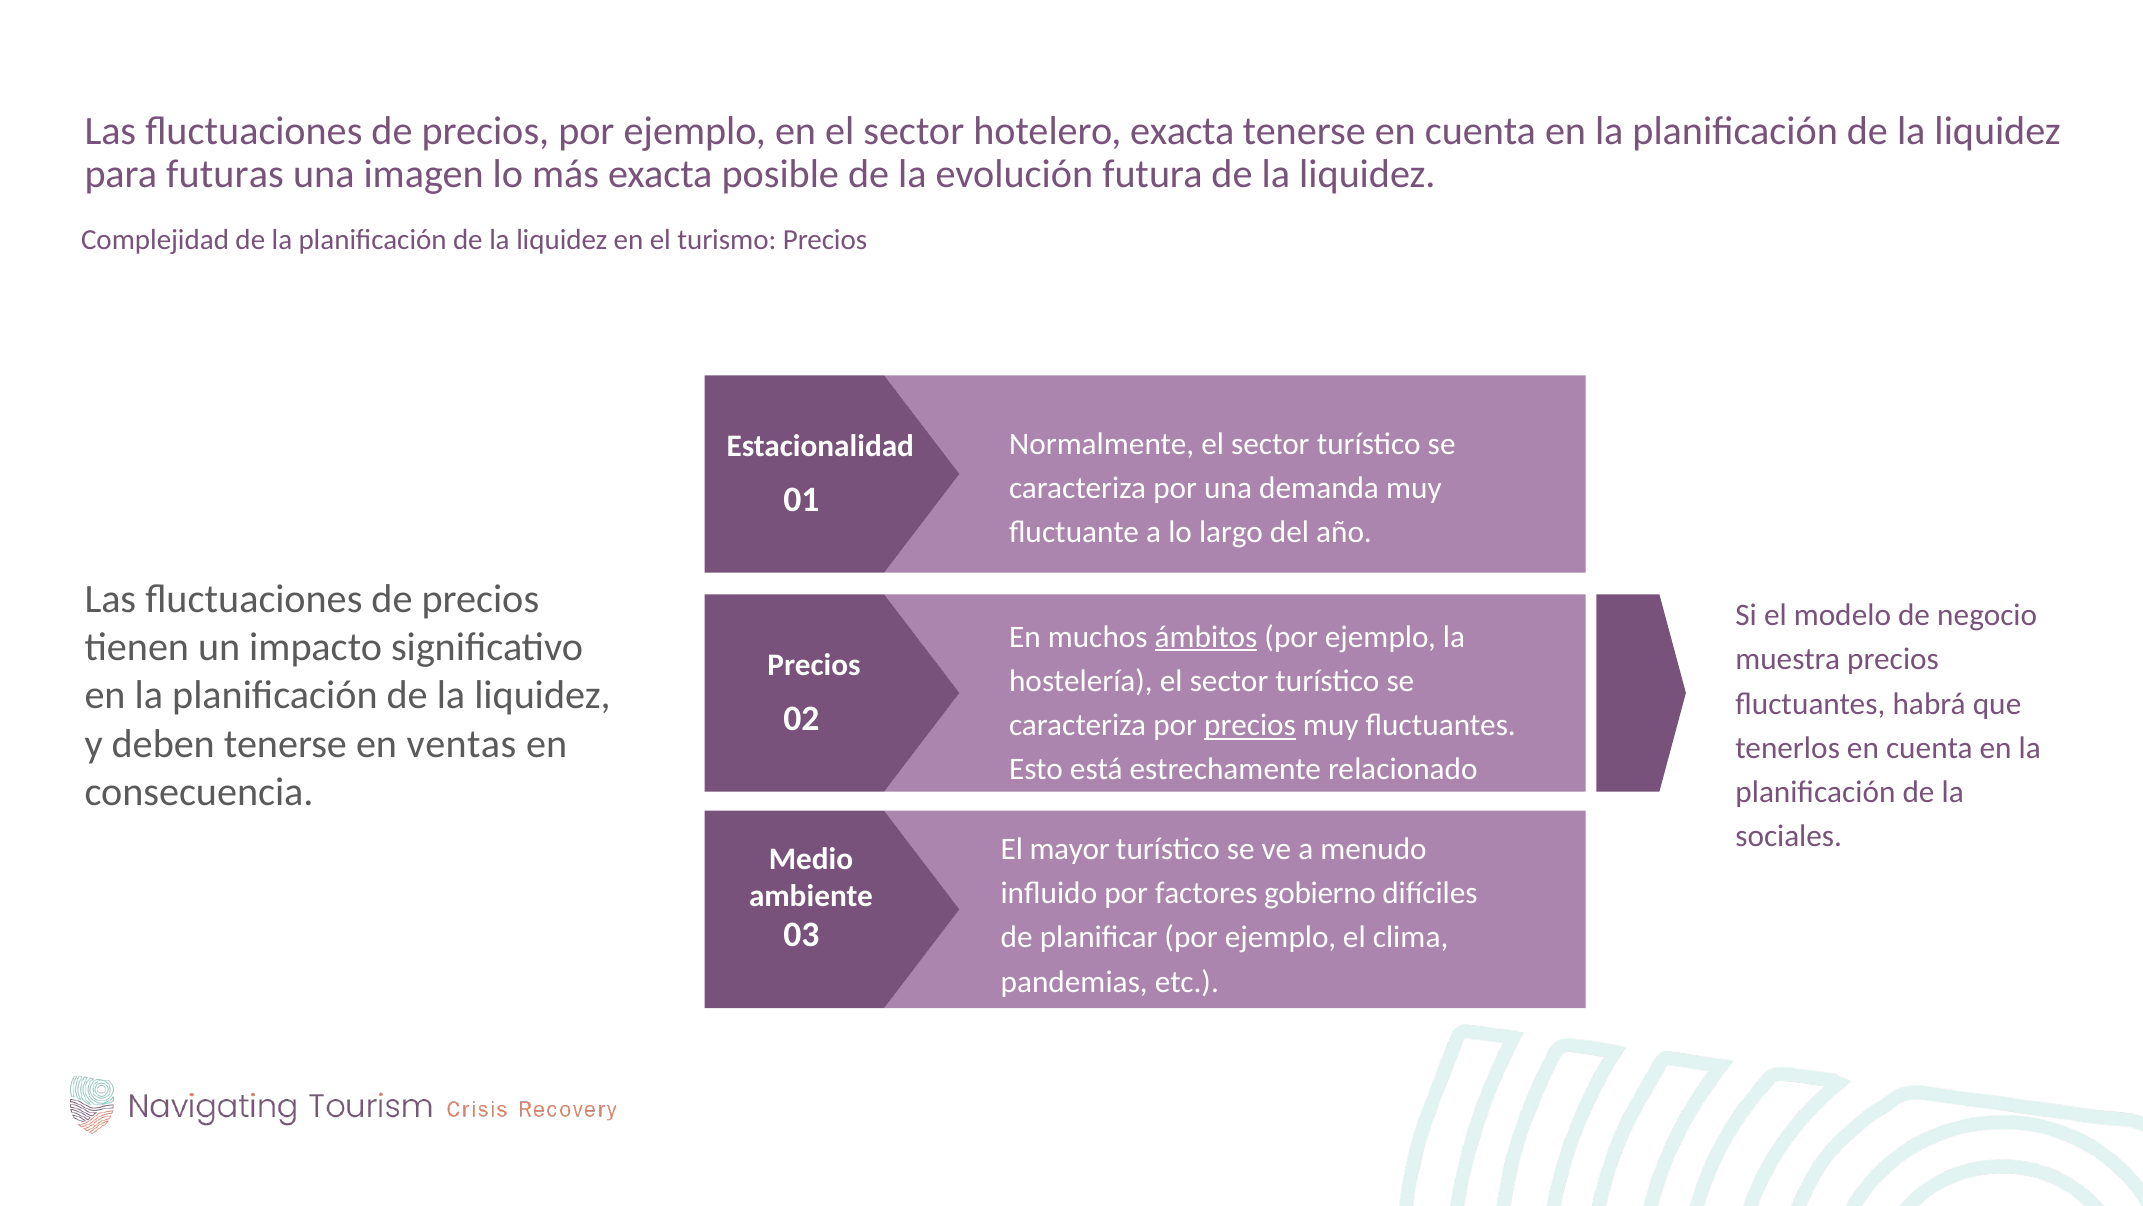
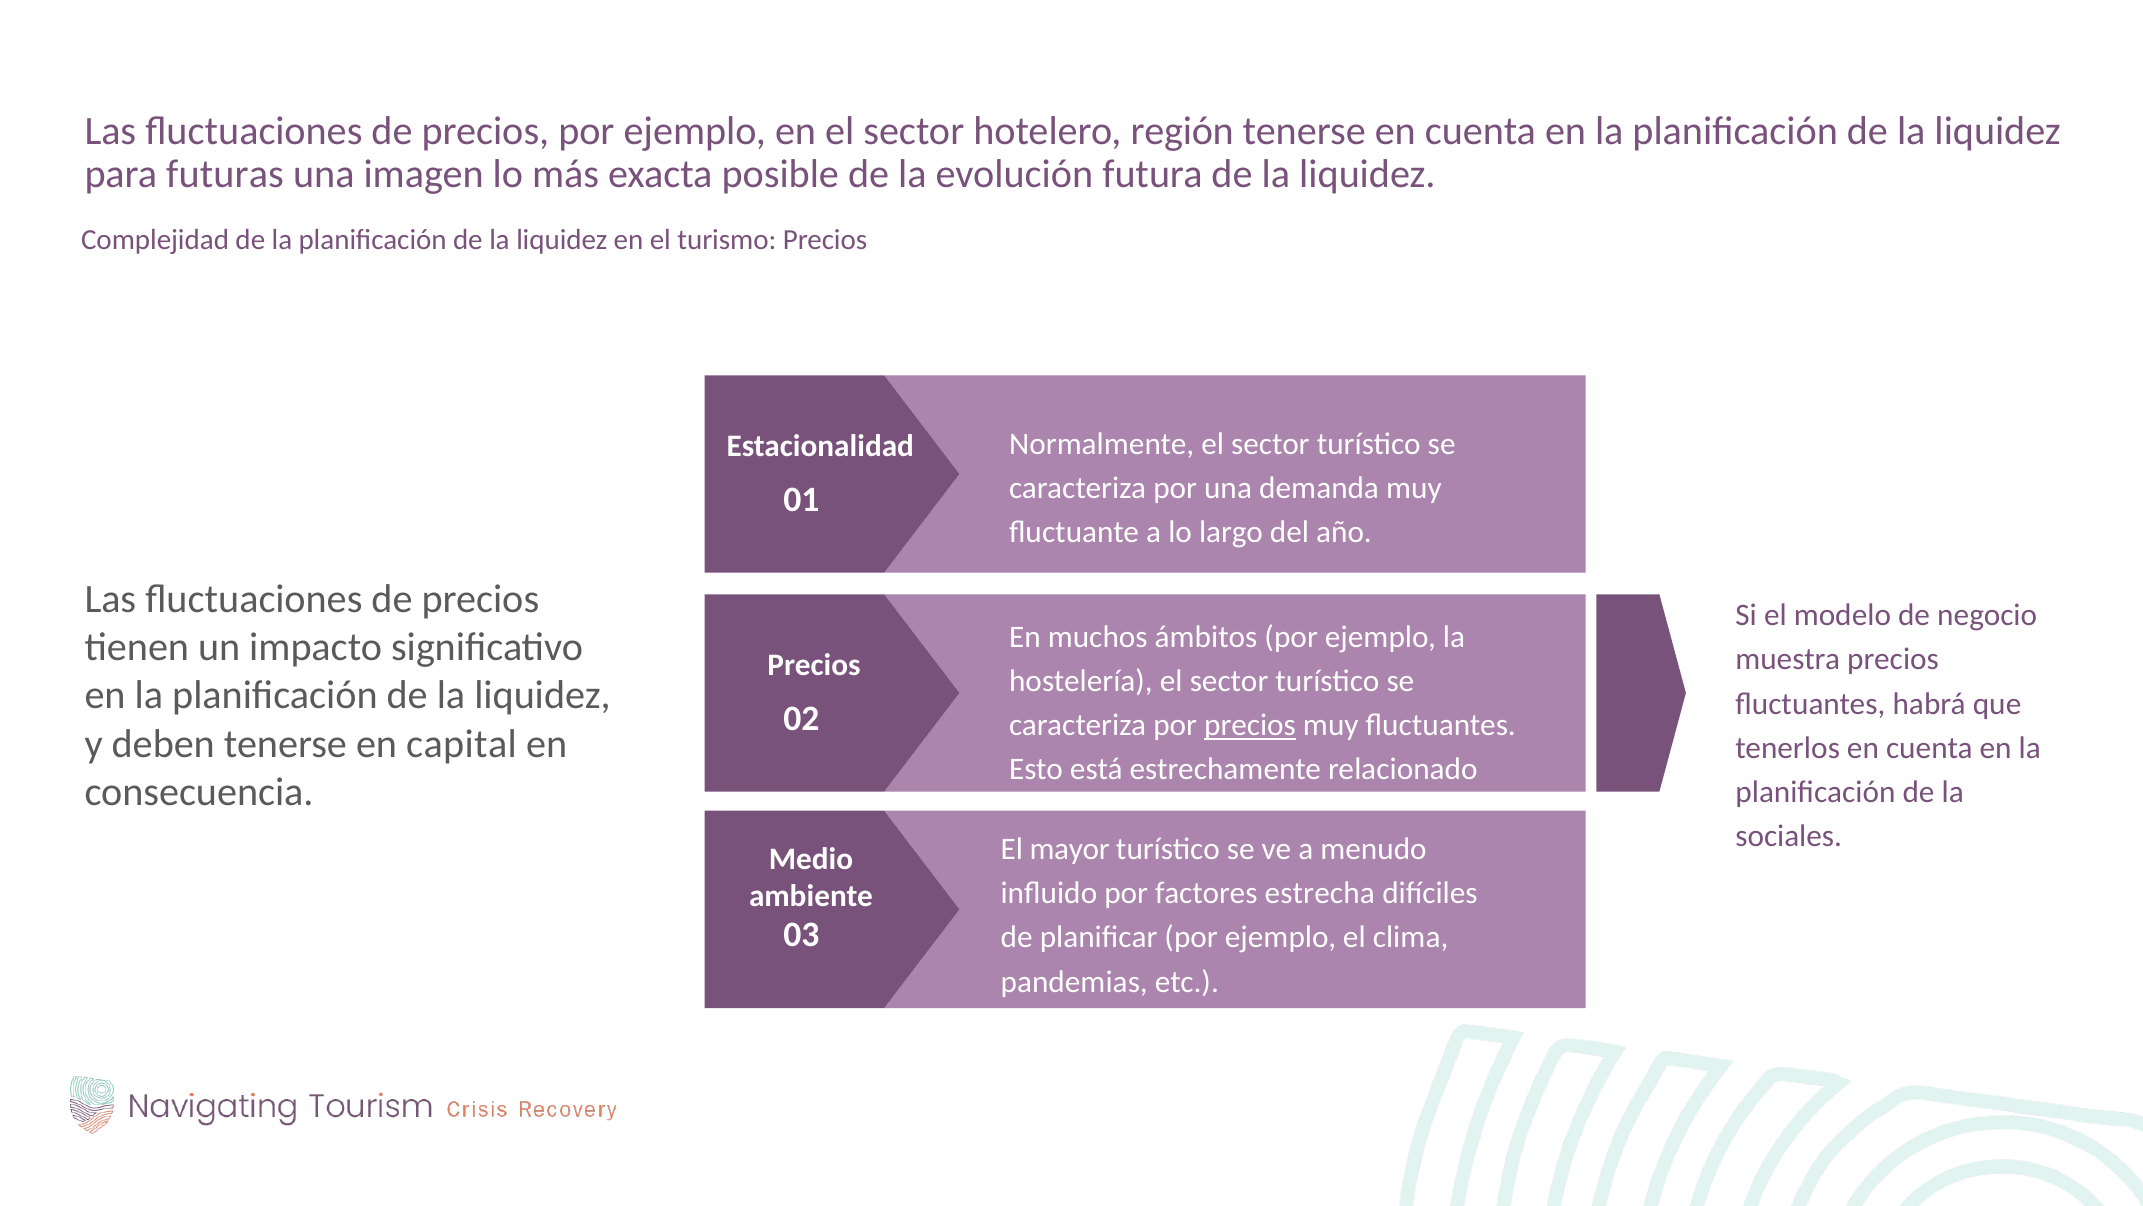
hotelero exacta: exacta -> región
ámbitos underline: present -> none
ventas: ventas -> capital
gobierno: gobierno -> estrecha
